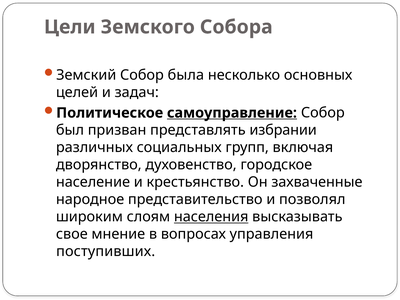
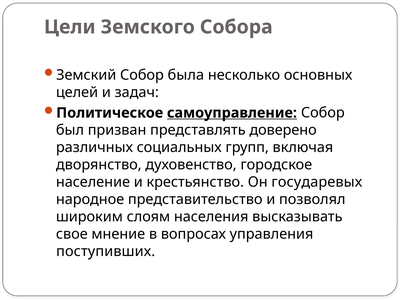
избрании: избрании -> доверено
захваченные: захваченные -> государевых
населения underline: present -> none
